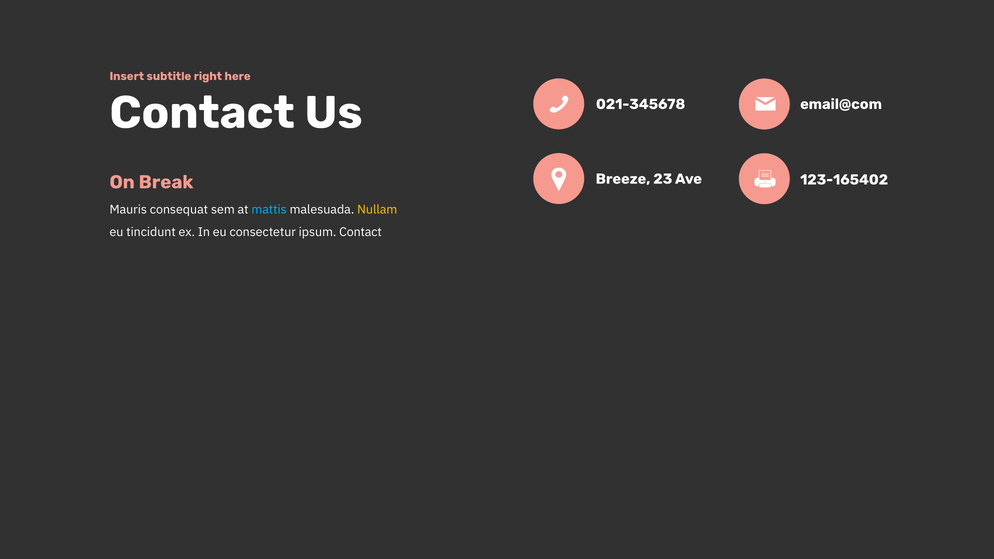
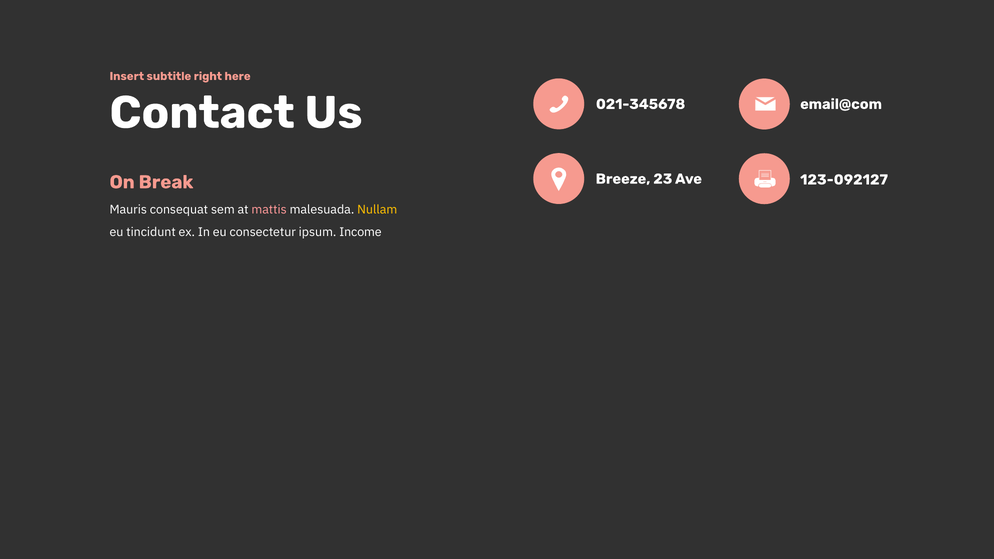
123-165402: 123-165402 -> 123-092127
mattis colour: light blue -> pink
ipsum Contact: Contact -> Income
